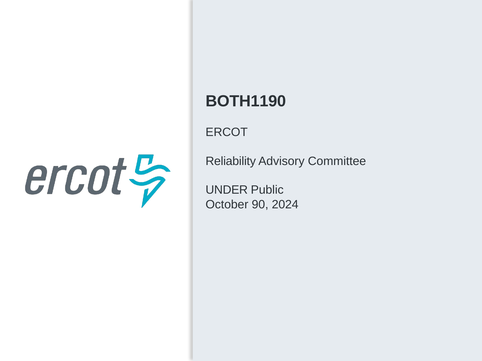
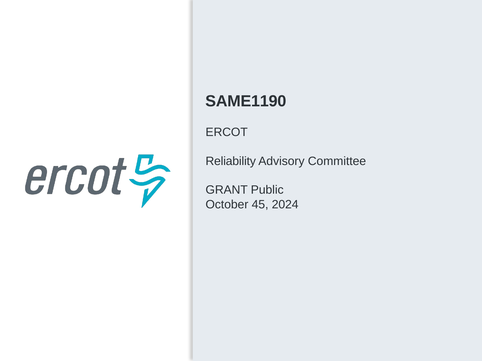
BOTH1190: BOTH1190 -> SAME1190
UNDER: UNDER -> GRANT
90: 90 -> 45
